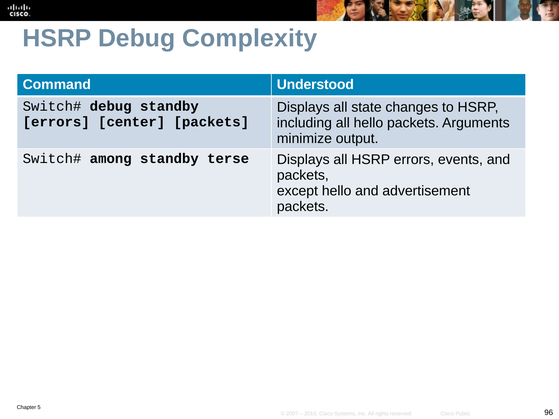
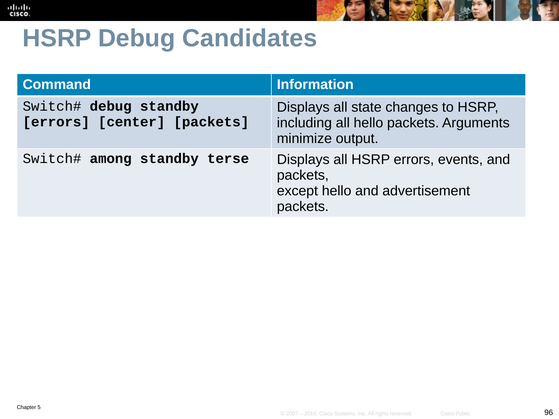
Complexity: Complexity -> Candidates
Understood: Understood -> Information
